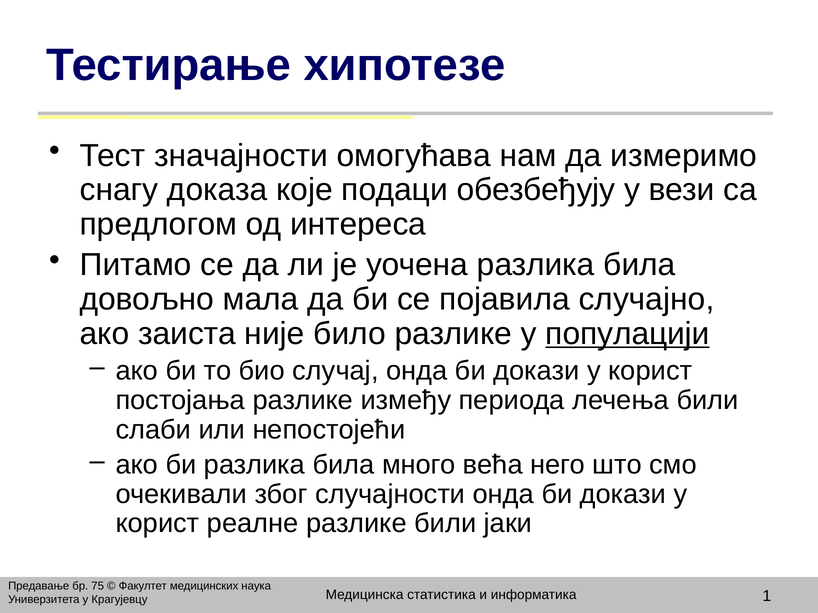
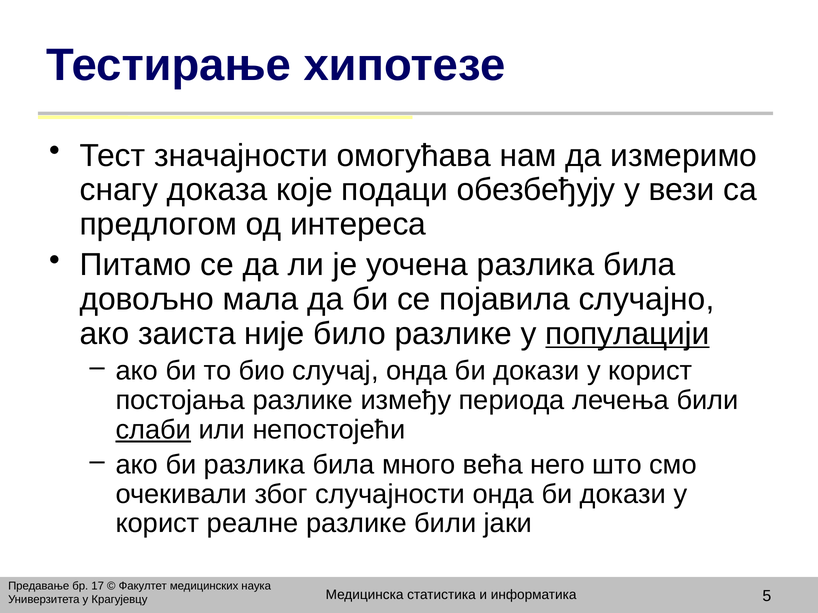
слаби underline: none -> present
75: 75 -> 17
1: 1 -> 5
